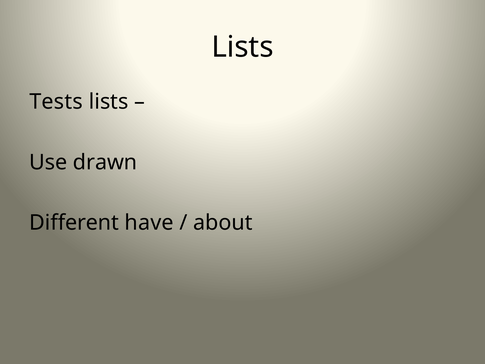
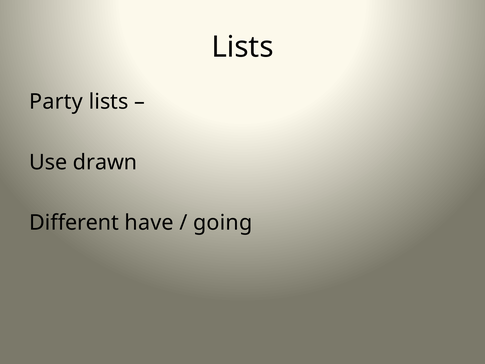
Tests: Tests -> Party
about: about -> going
